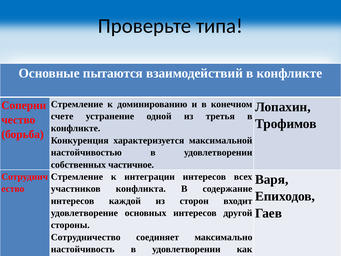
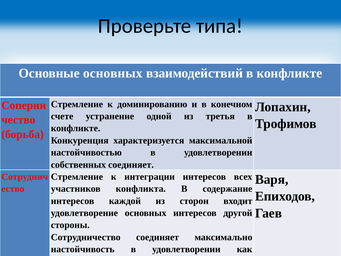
Основные пытаются: пытаются -> основных
собственных частичное: частичное -> соединяет
